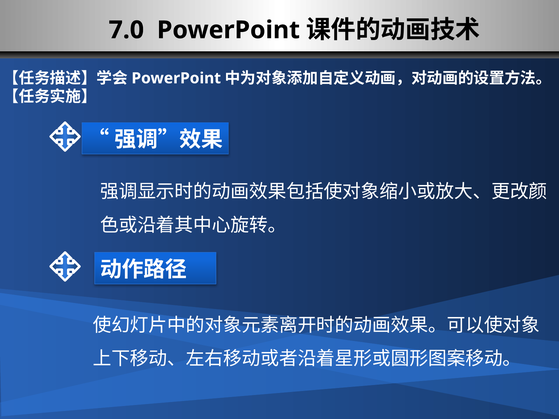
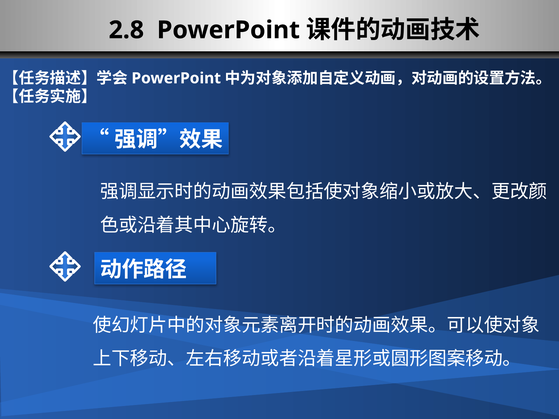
7.0: 7.0 -> 2.8
